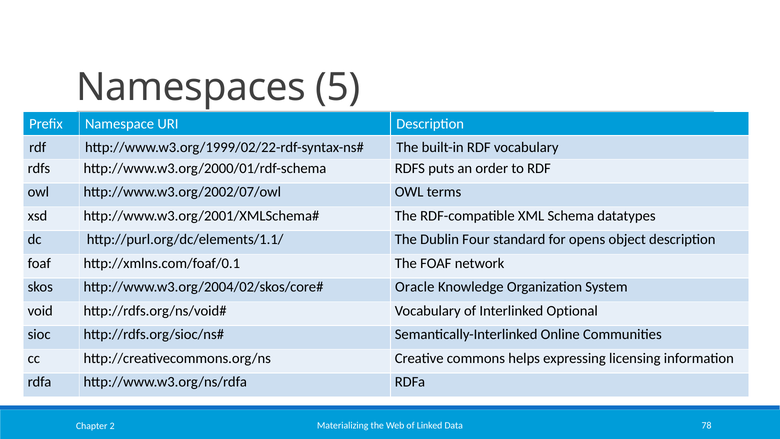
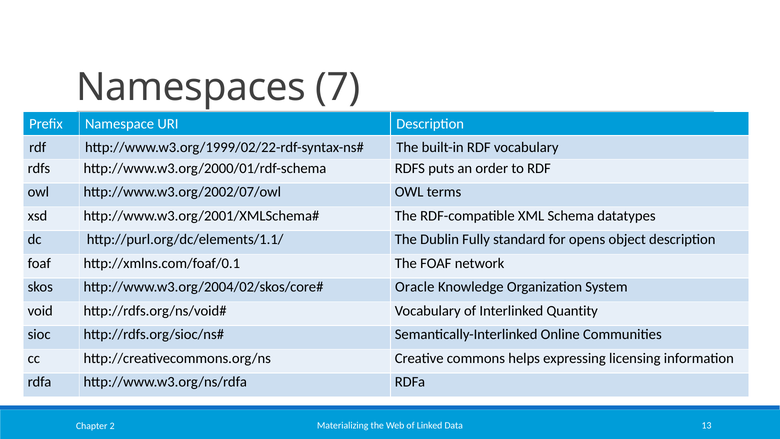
5: 5 -> 7
Four: Four -> Fully
Optional: Optional -> Quantity
78: 78 -> 13
